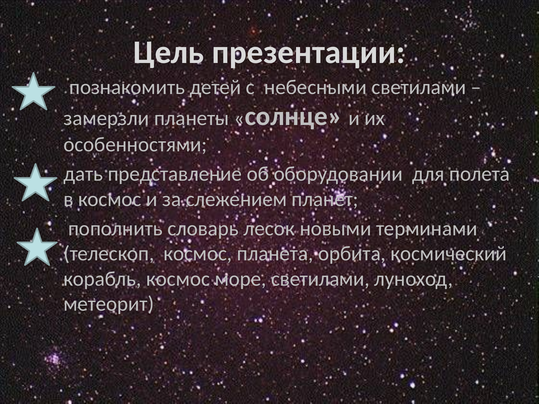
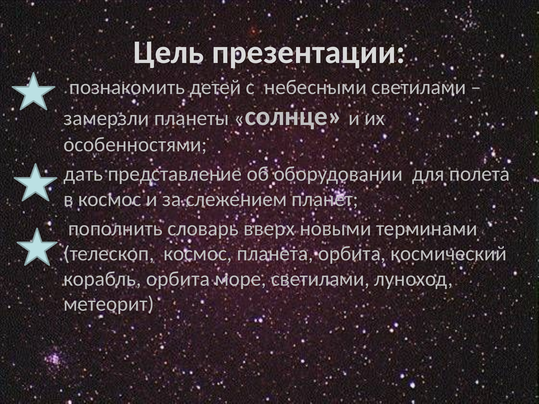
лесок: лесок -> вверх
корабль космос: космос -> орбита
